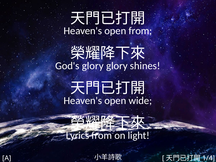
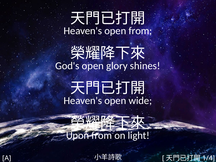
God's glory: glory -> open
Lyrics: Lyrics -> Upon
